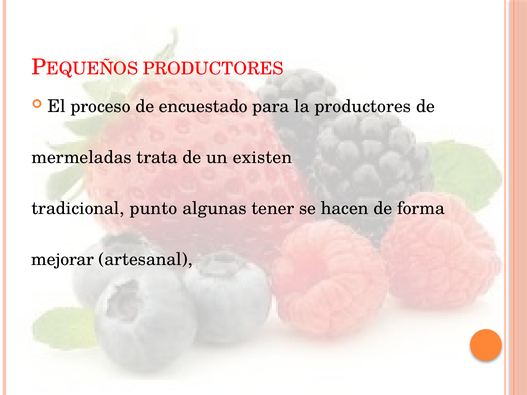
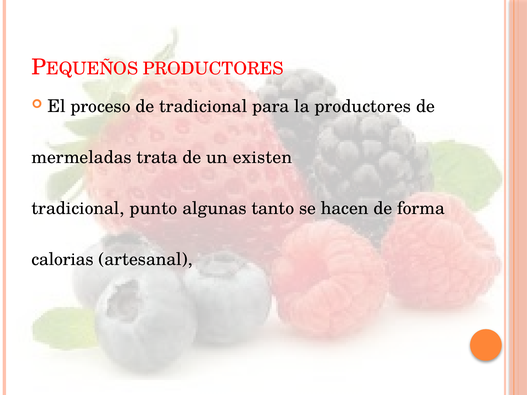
de encuestado: encuestado -> tradicional
tener: tener -> tanto
mejorar: mejorar -> calorias
